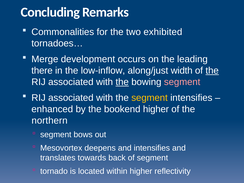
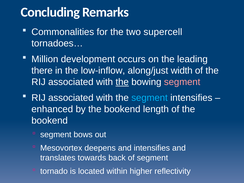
exhibited: exhibited -> supercell
Merge: Merge -> Million
the at (212, 71) underline: present -> none
segment at (150, 98) colour: yellow -> light blue
bookend higher: higher -> length
northern at (50, 121): northern -> bookend
